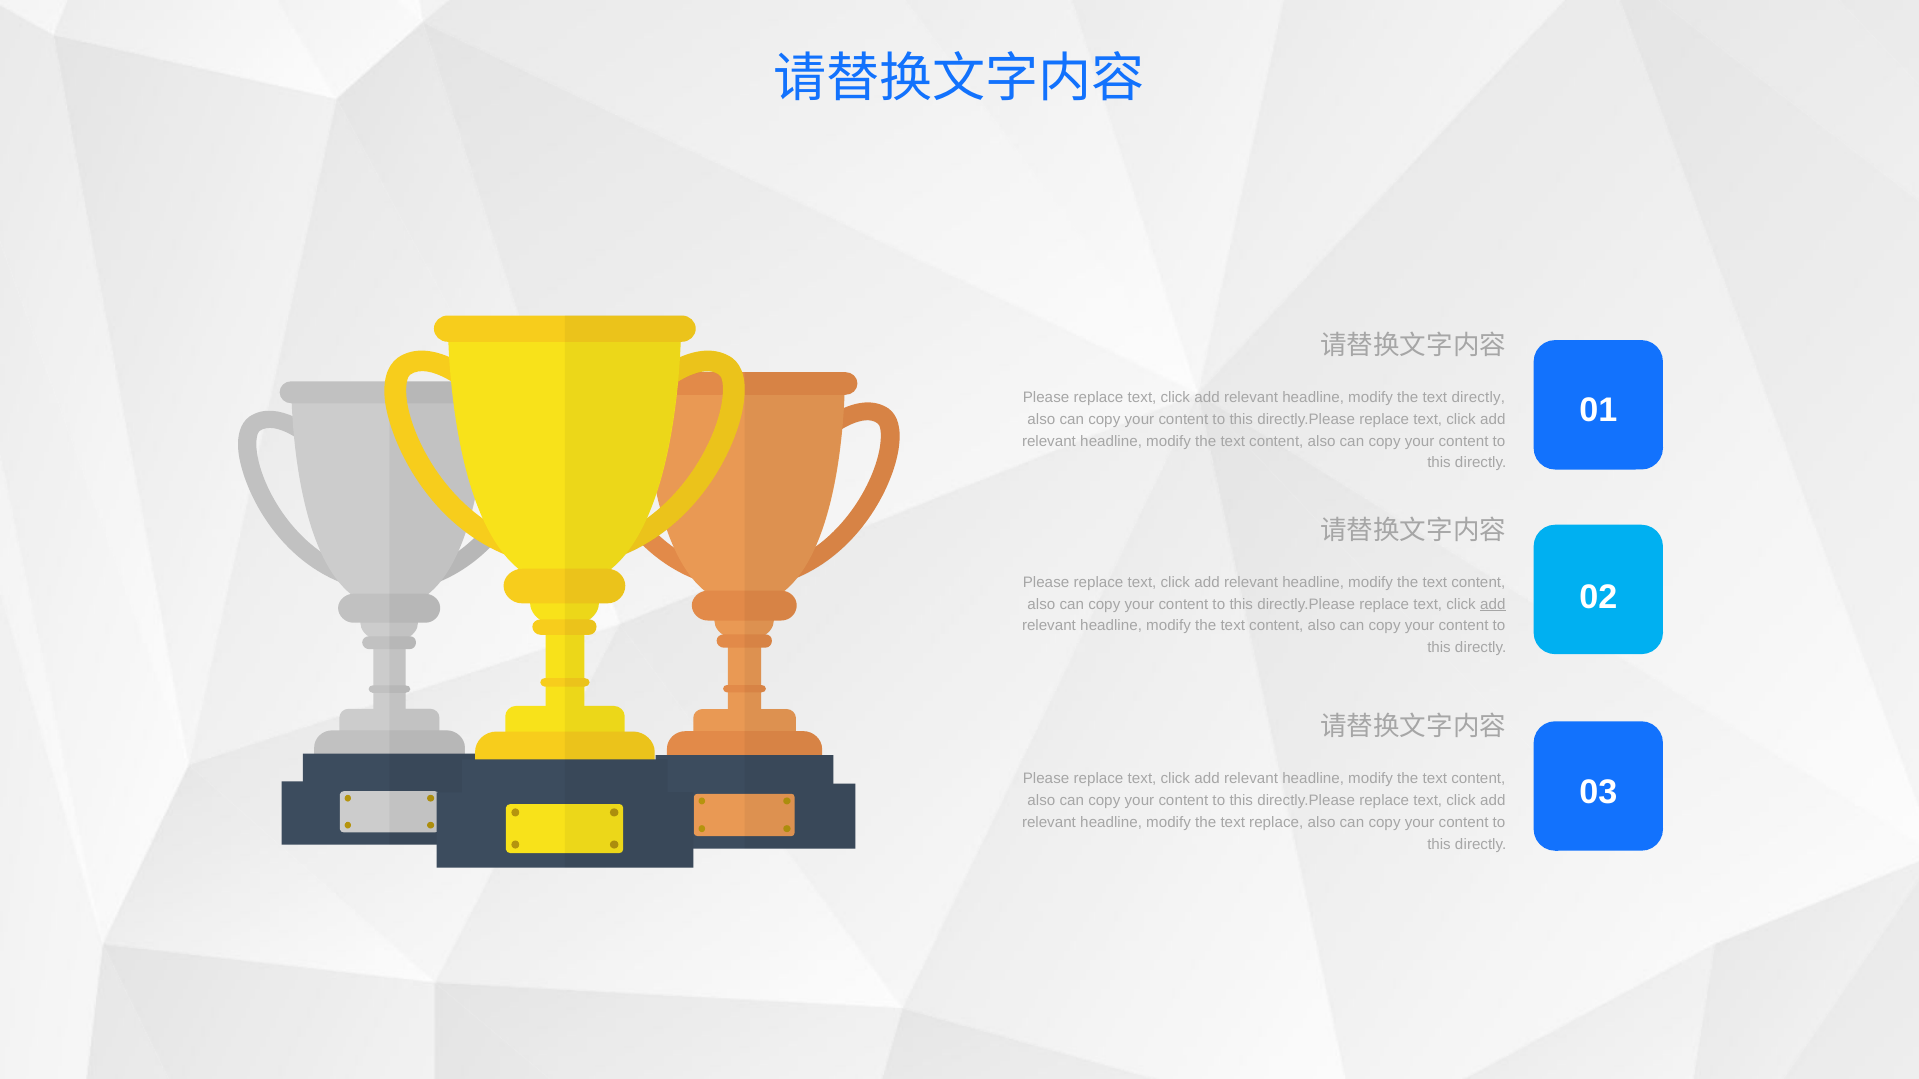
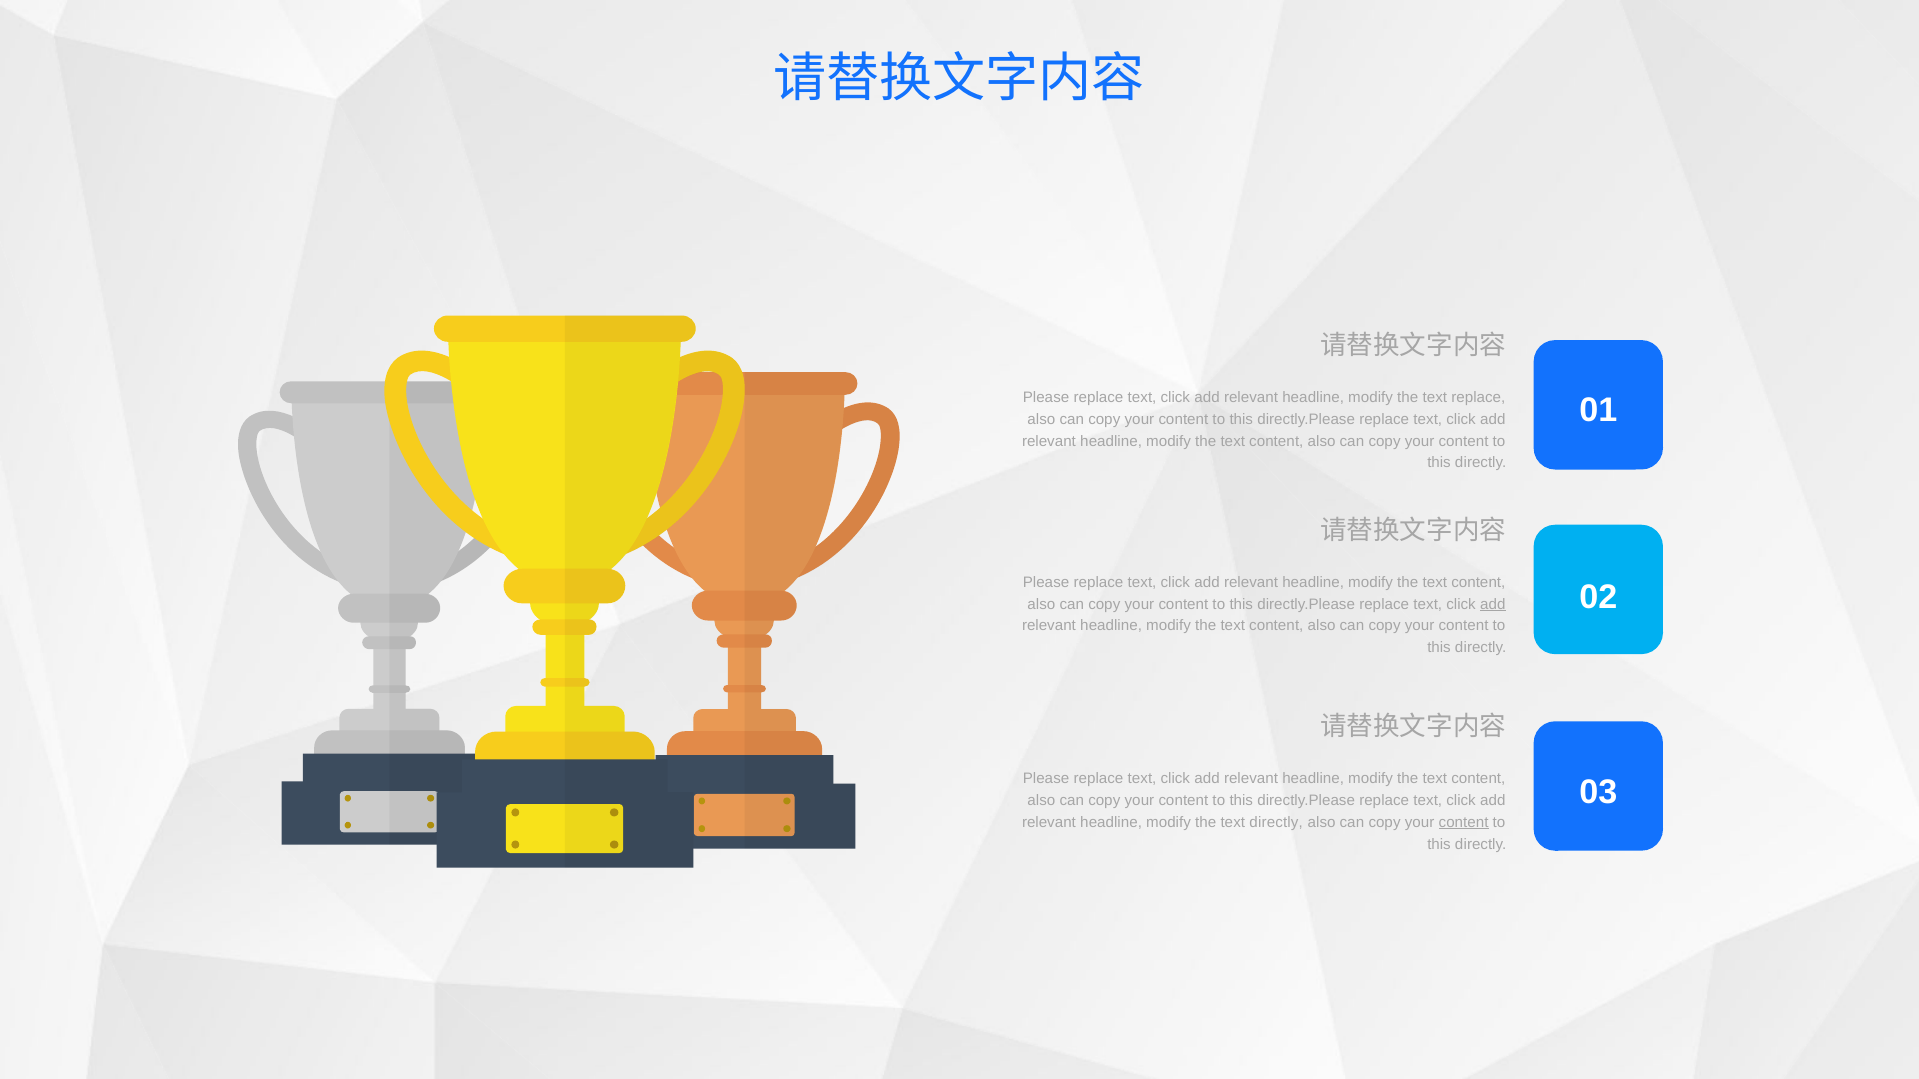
text directly: directly -> replace
text replace: replace -> directly
content at (1464, 823) underline: none -> present
